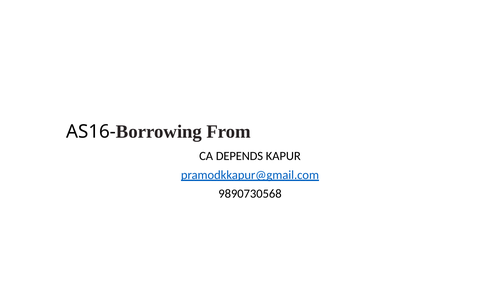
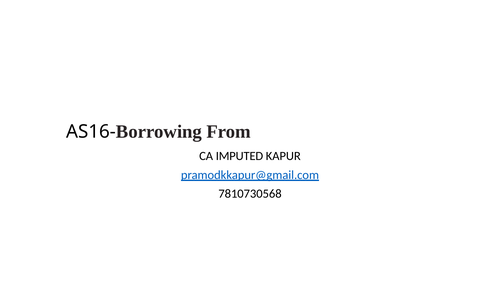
DEPENDS: DEPENDS -> IMPUTED
9890730568: 9890730568 -> 7810730568
